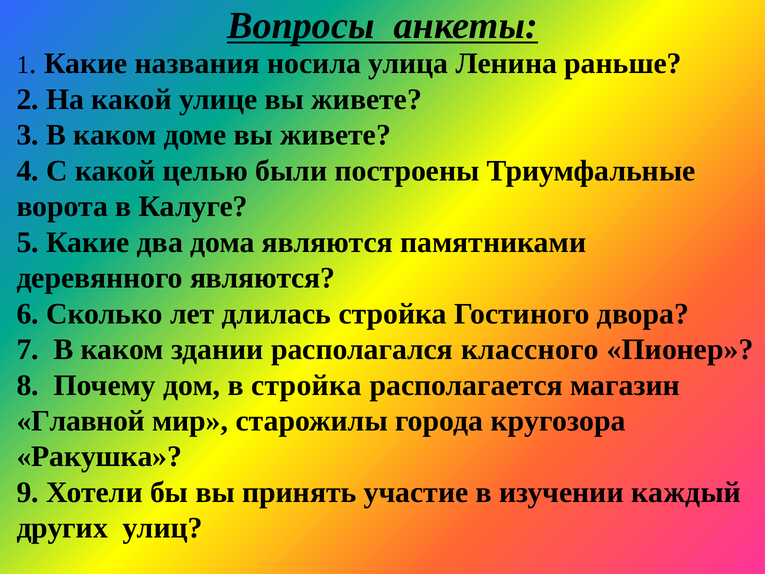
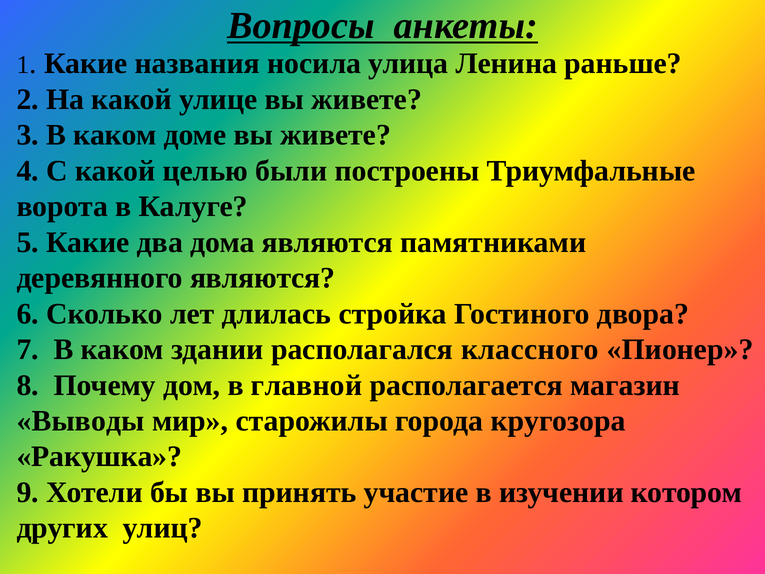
в стройка: стройка -> главной
Главной: Главной -> Выводы
каждый: каждый -> котором
